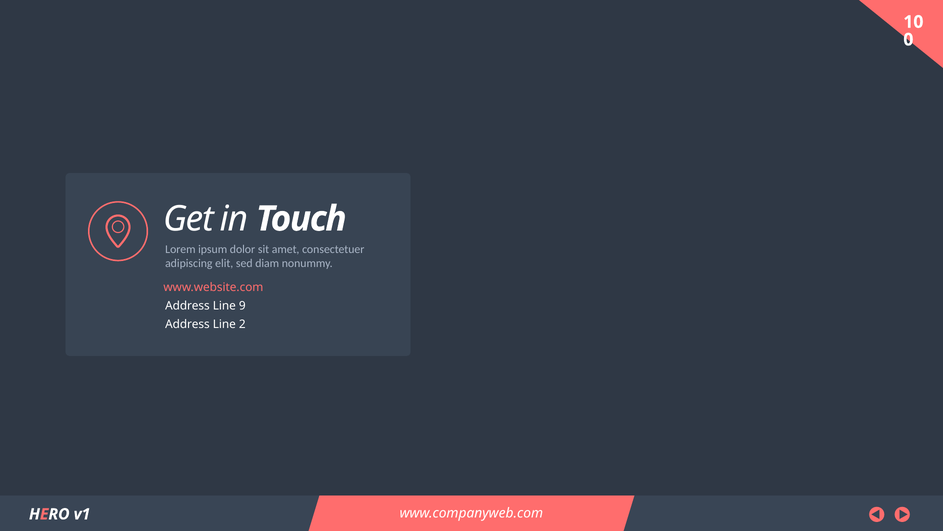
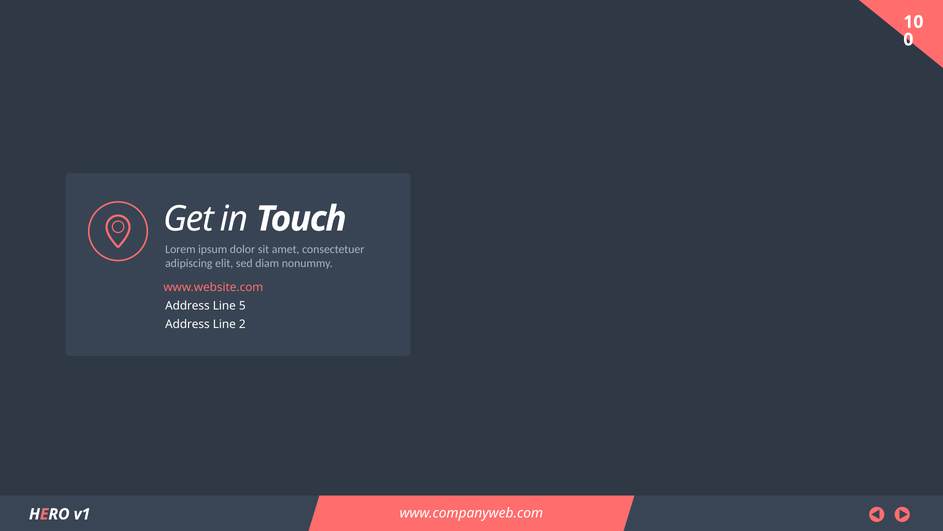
9: 9 -> 5
